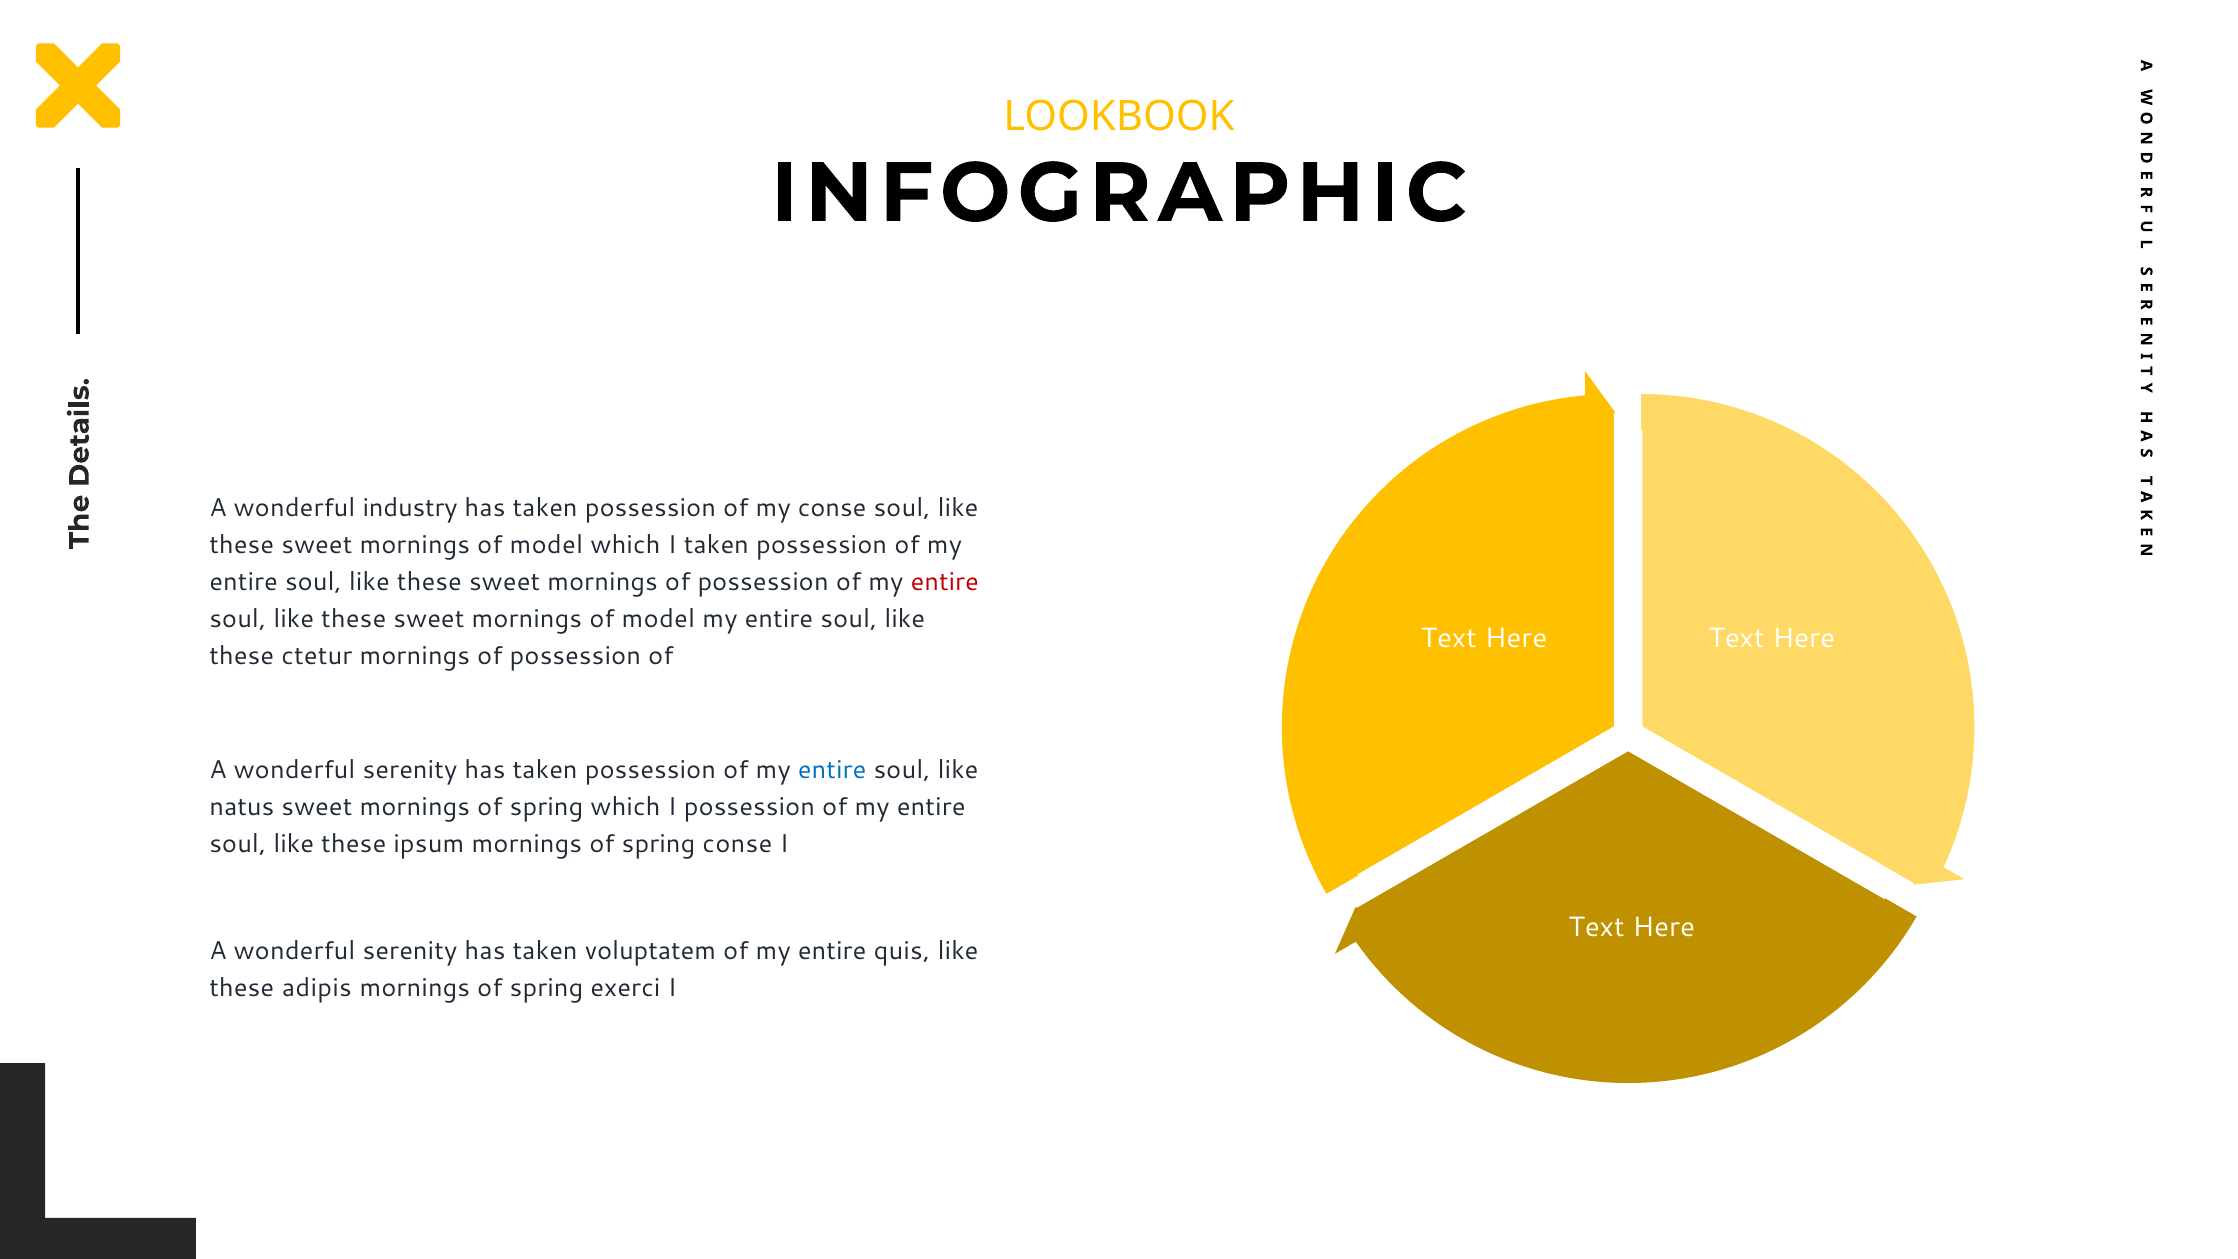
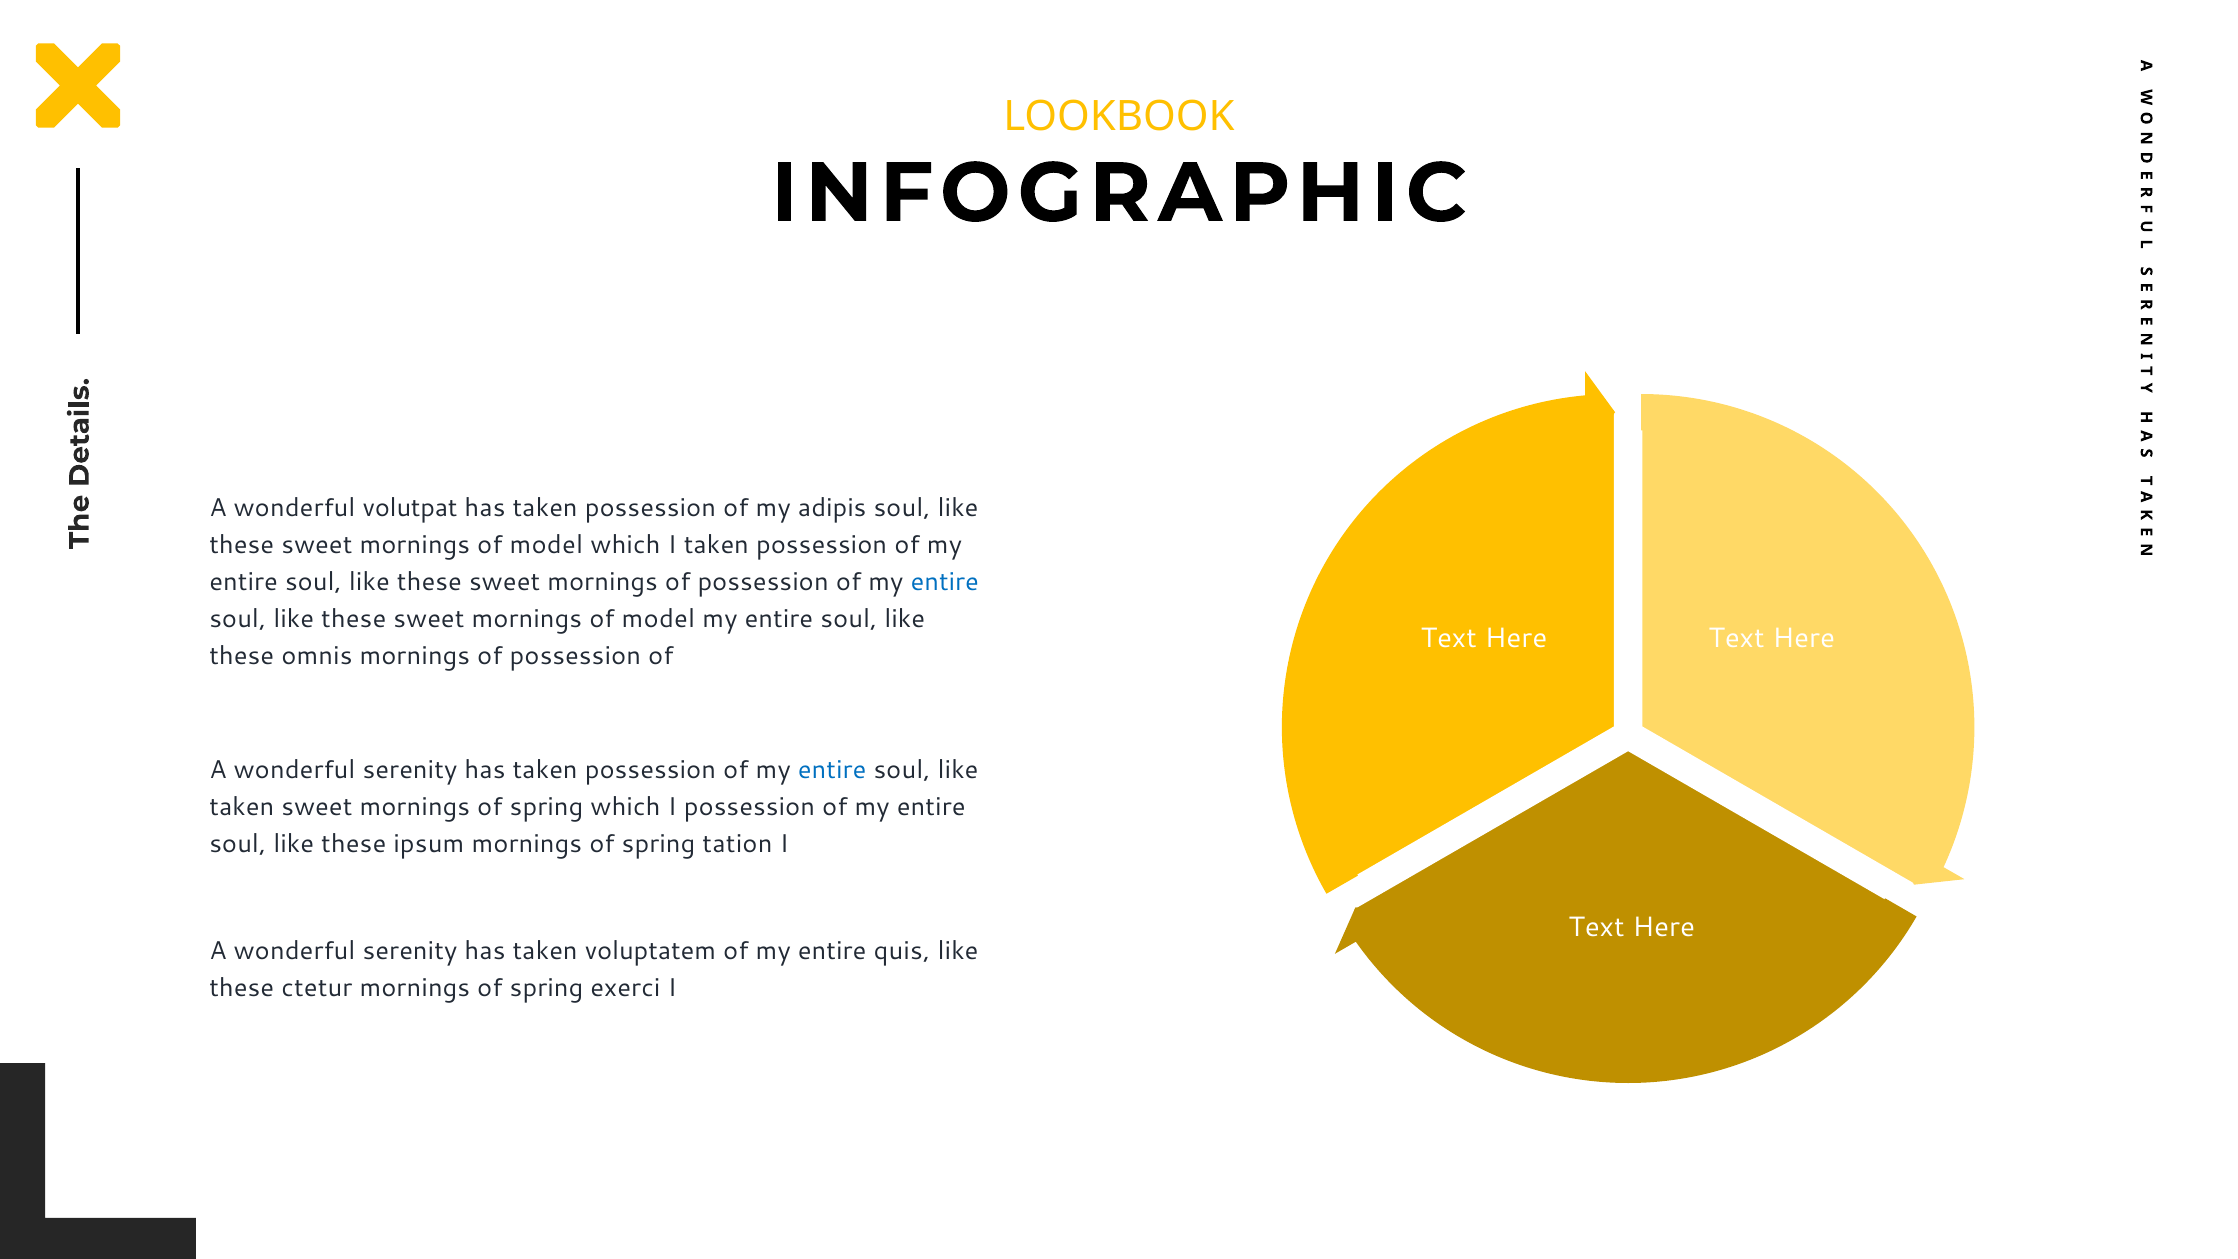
industry: industry -> volutpat
my conse: conse -> adipis
entire at (945, 582) colour: red -> blue
ctetur: ctetur -> omnis
natus at (242, 807): natus -> taken
spring conse: conse -> tation
adipis: adipis -> ctetur
